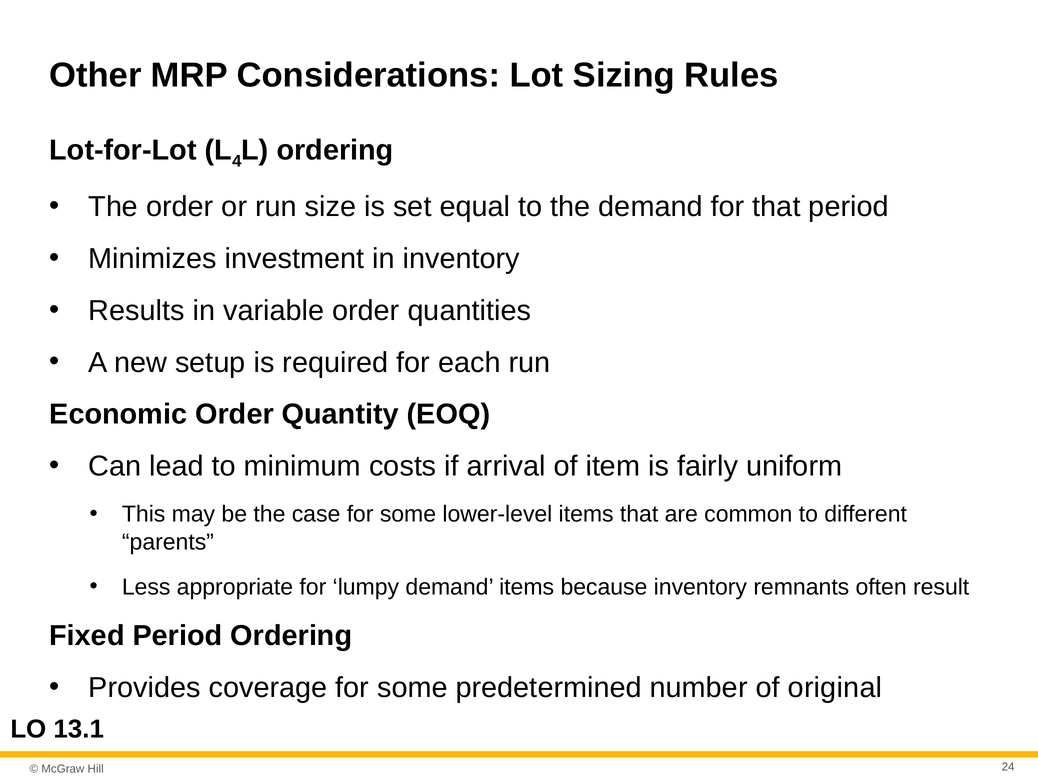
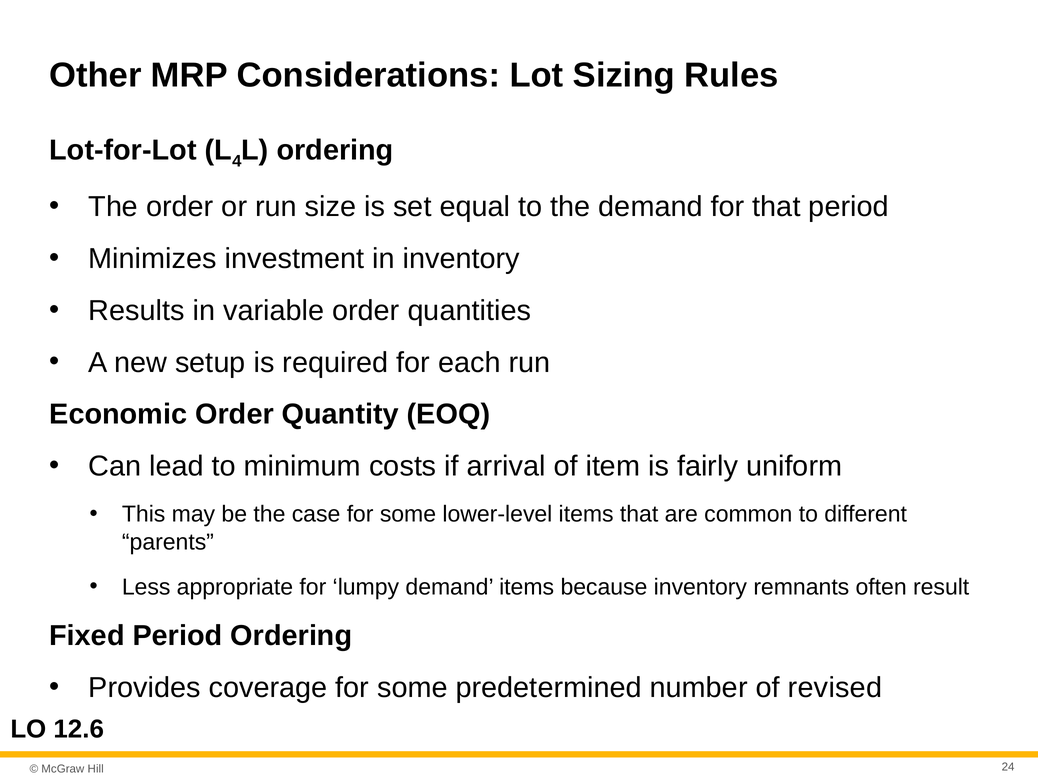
original: original -> revised
13.1: 13.1 -> 12.6
